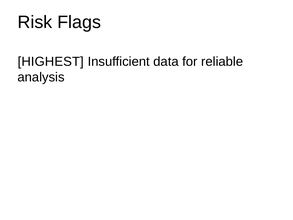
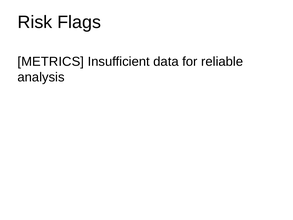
HIGHEST: HIGHEST -> METRICS
